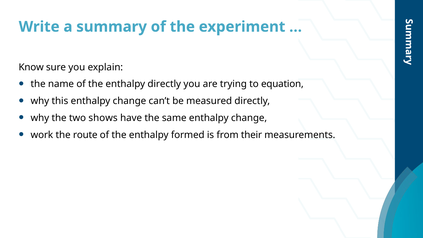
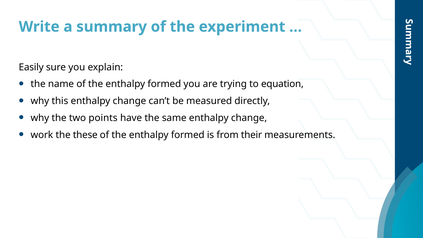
Know: Know -> Easily
directly at (164, 84): directly -> formed
shows: shows -> points
route: route -> these
